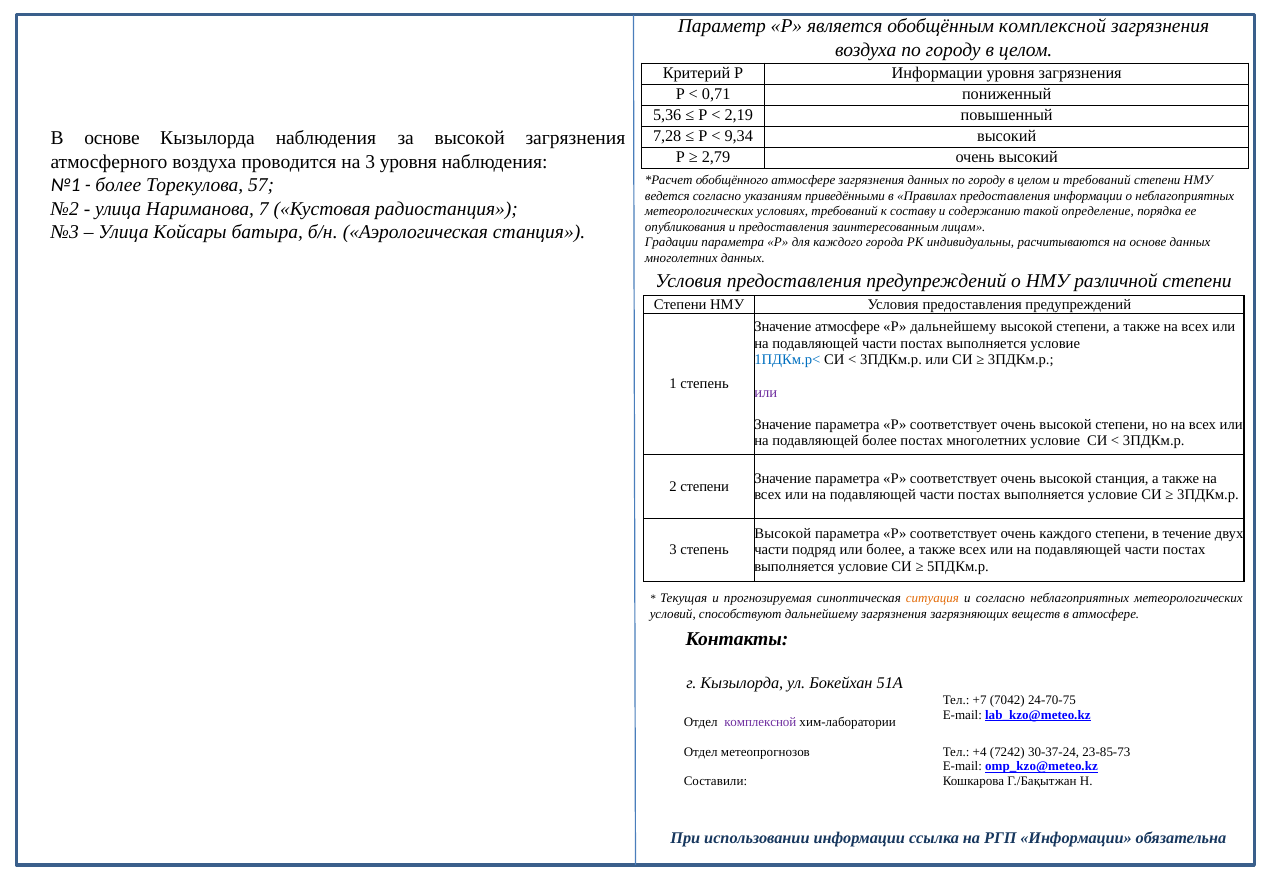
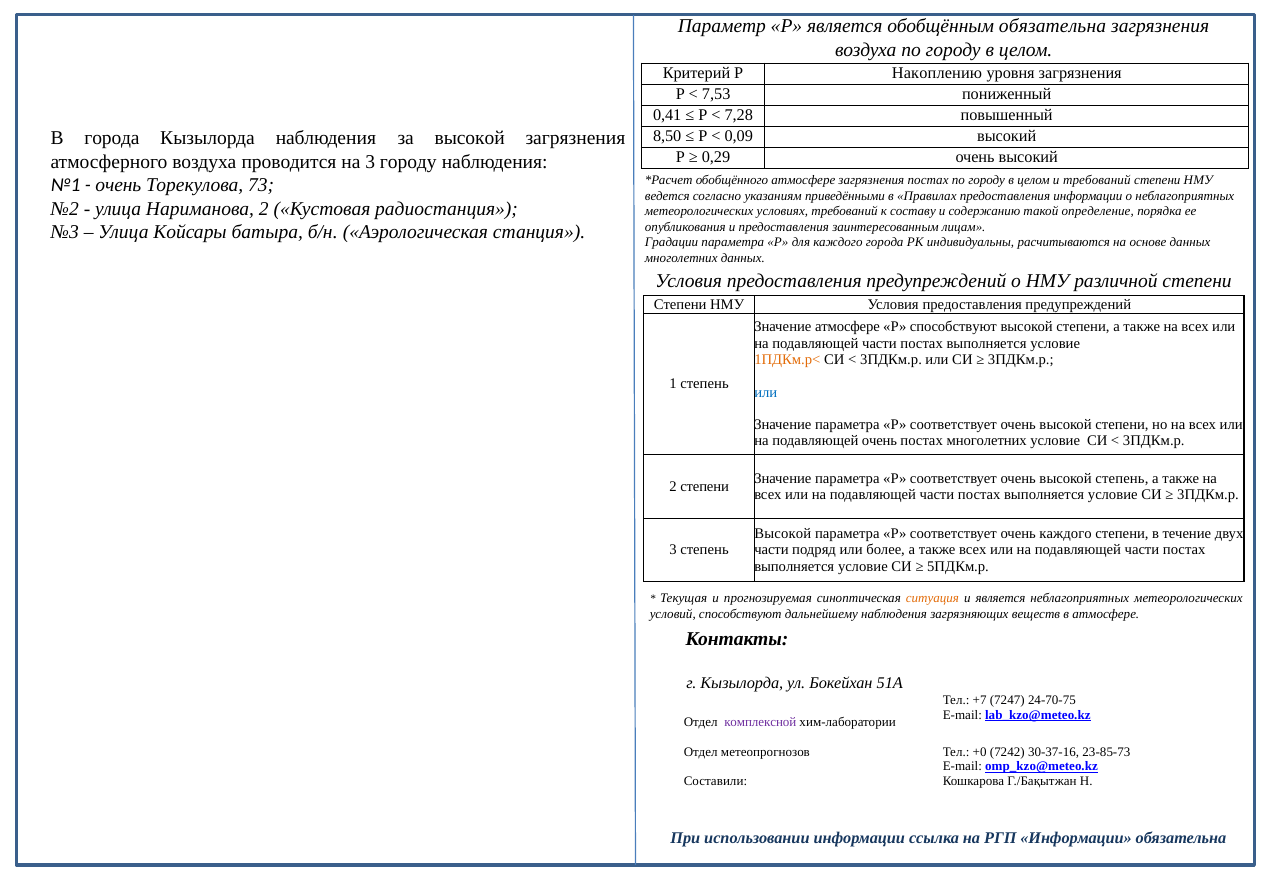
обобщённым комплексной: комплексной -> обязательна
Р Информации: Информации -> Накоплению
0,71: 0,71 -> 7,53
5,36: 5,36 -> 0,41
2,19: 2,19 -> 7,28
7,28: 7,28 -> 8,50
9,34: 9,34 -> 0,09
В основе: основе -> города
2,79: 2,79 -> 0,29
3 уровня: уровня -> городу
загрязнения данных: данных -> постах
более at (118, 185): более -> очень
57: 57 -> 73
Нариманова 7: 7 -> 2
Р дальнейшему: дальнейшему -> способствуют
1ПДКм.р< colour: blue -> orange
или at (766, 392) colour: purple -> blue
подавляющей более: более -> очень
высокой станция: станция -> степень
и согласно: согласно -> является
дальнейшему загрязнения: загрязнения -> наблюдения
7042: 7042 -> 7247
+4: +4 -> +0
30-37-24: 30-37-24 -> 30-37-16
